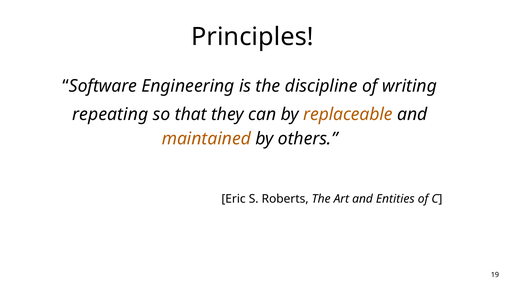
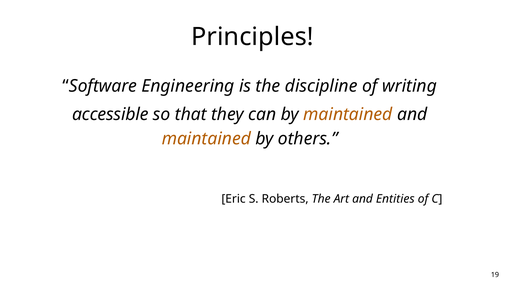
repeating: repeating -> accessible
by replaceable: replaceable -> maintained
